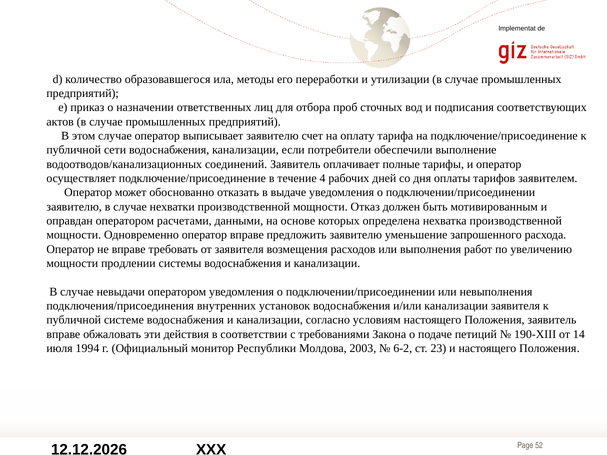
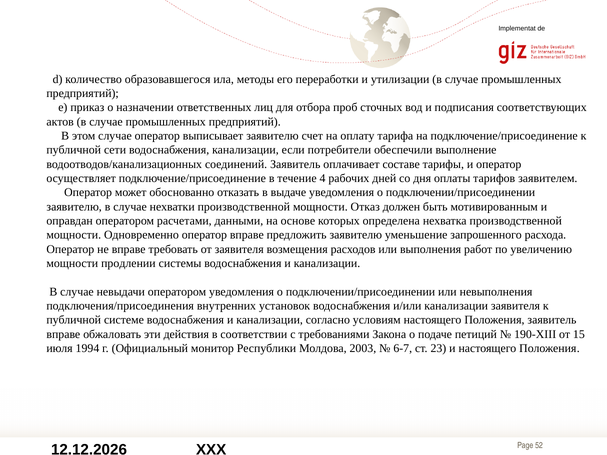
полные: полные -> составе
14: 14 -> 15
6-2: 6-2 -> 6-7
